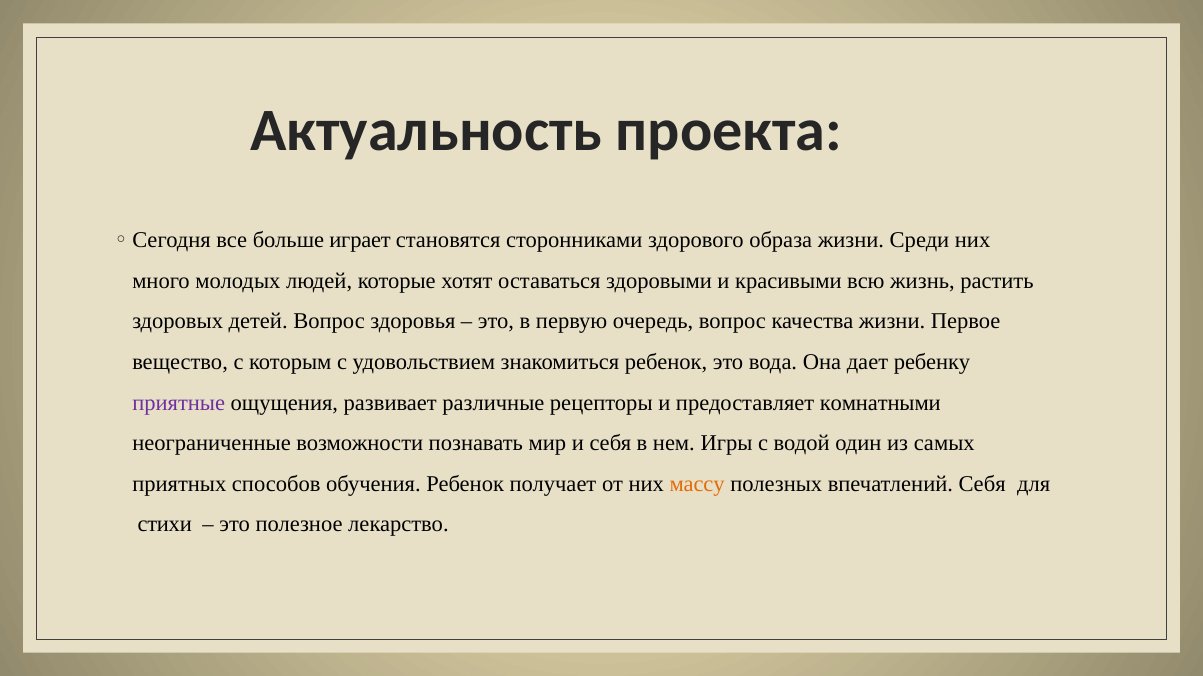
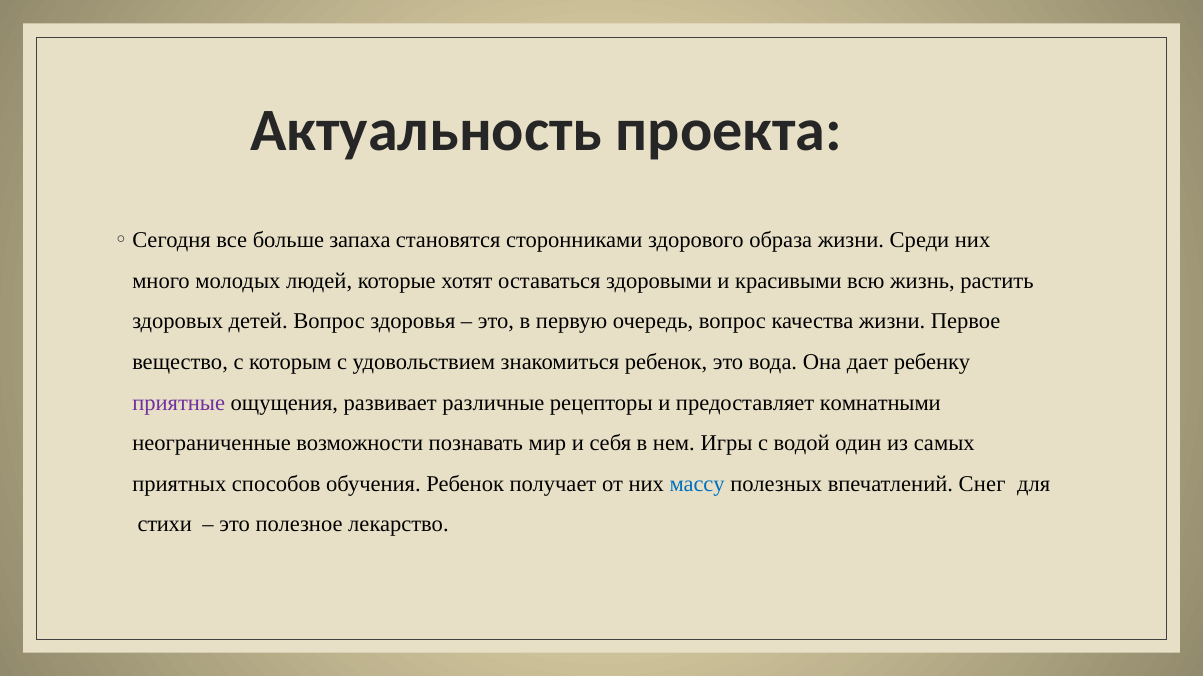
играет: играет -> запаха
массу colour: orange -> blue
впечатлений Себя: Себя -> Снег
